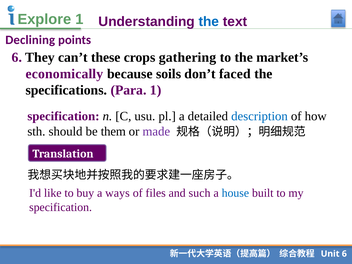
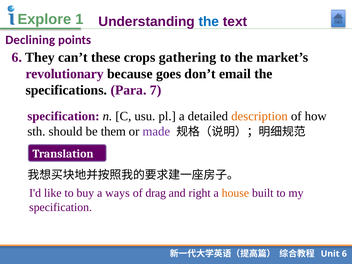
economically: economically -> revolutionary
soils: soils -> goes
faced: faced -> email
Para 1: 1 -> 7
description colour: blue -> orange
files: files -> drag
such: such -> right
house colour: blue -> orange
